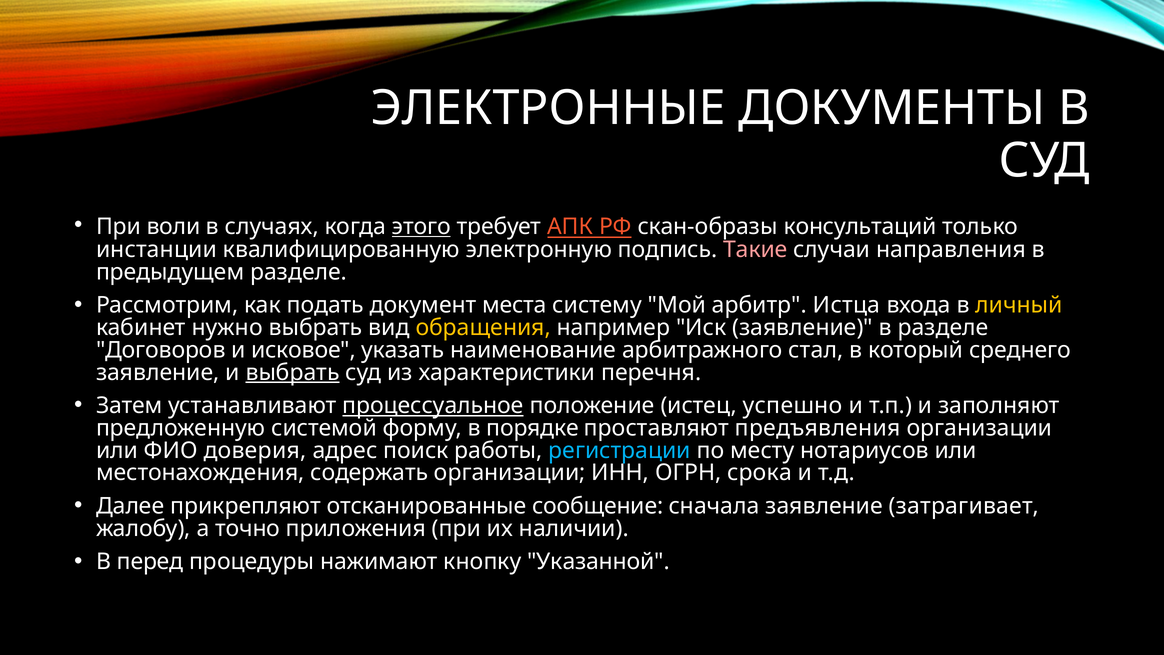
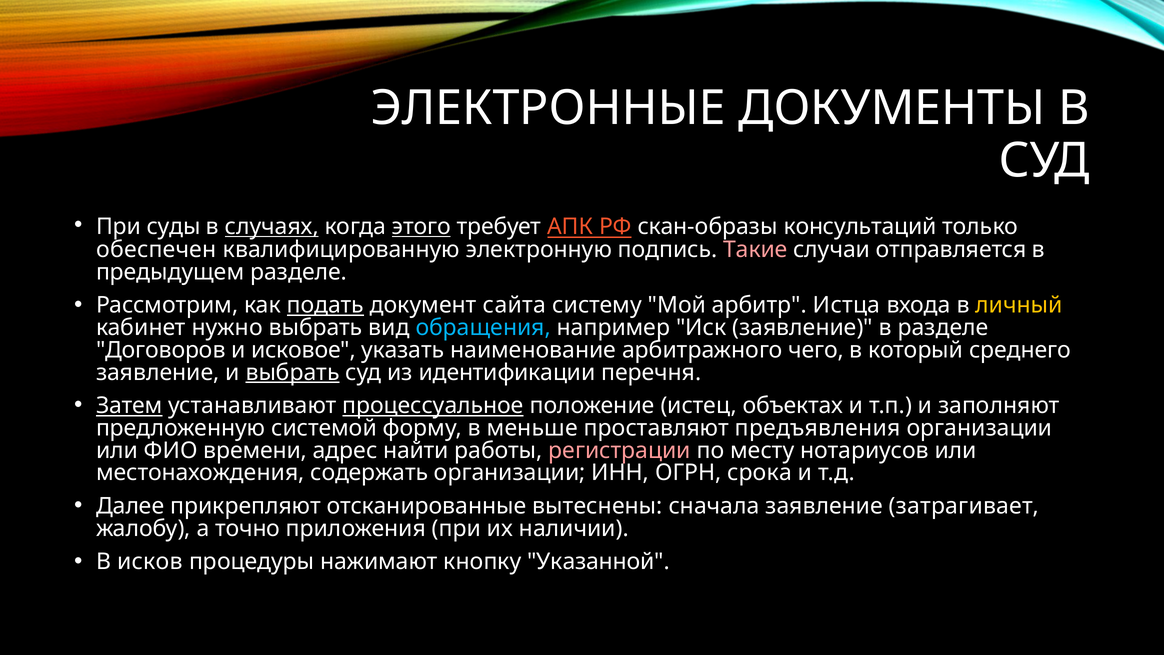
воли: воли -> суды
случаях underline: none -> present
инстанции: инстанции -> обеспечен
направления: направления -> отправляется
подать underline: none -> present
места: места -> сайта
обращения colour: yellow -> light blue
стал: стал -> чего
характеристики: характеристики -> идентификации
Затем underline: none -> present
успешно: успешно -> объектах
порядке: порядке -> меньше
доверия: доверия -> времени
поиск: поиск -> найти
регистрации colour: light blue -> pink
сообщение: сообщение -> вытеснены
перед: перед -> исков
